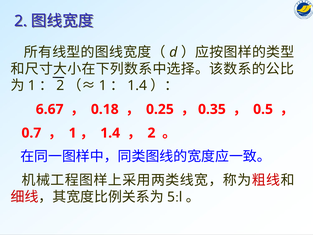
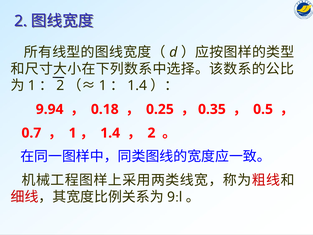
6.67: 6.67 -> 9.94
5: 5 -> 9
